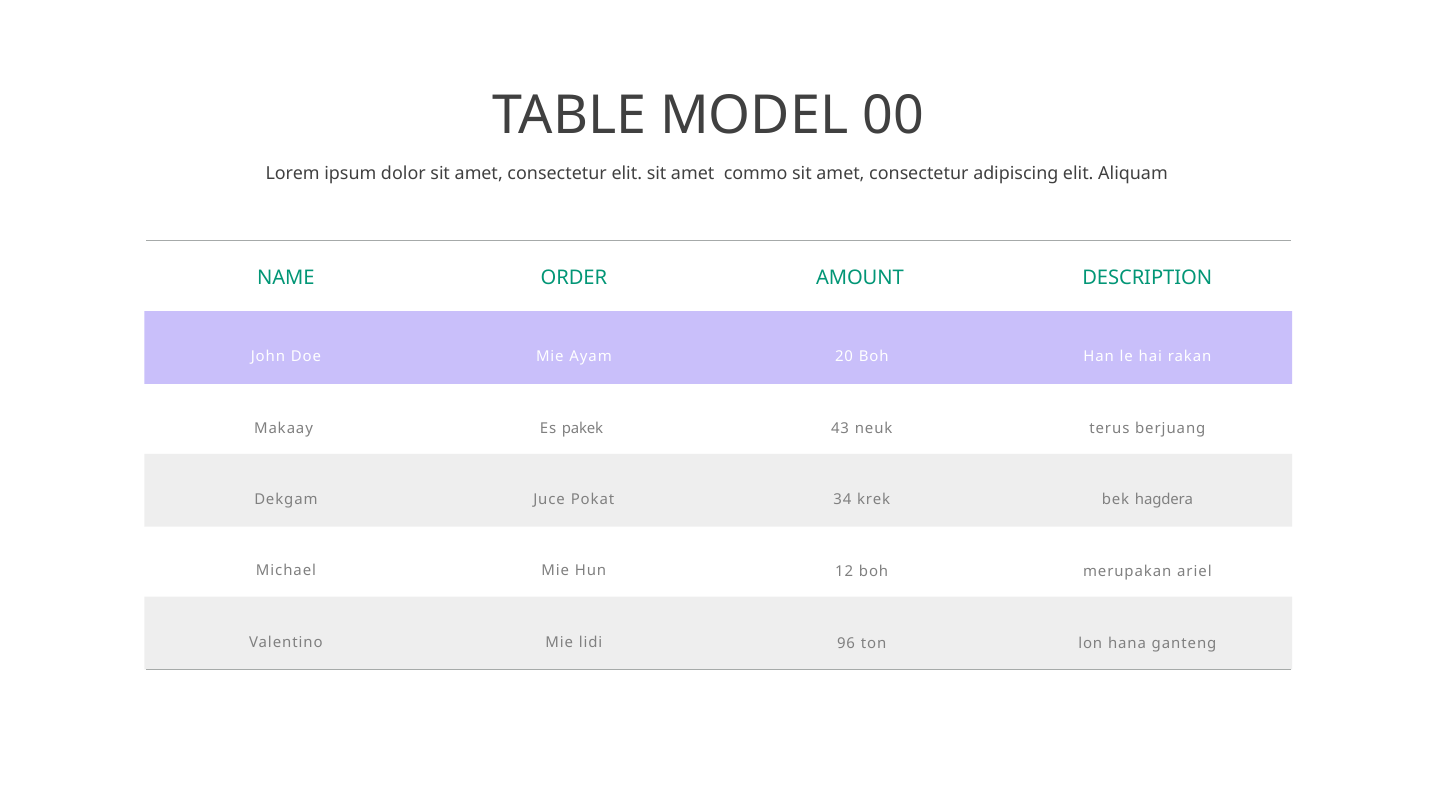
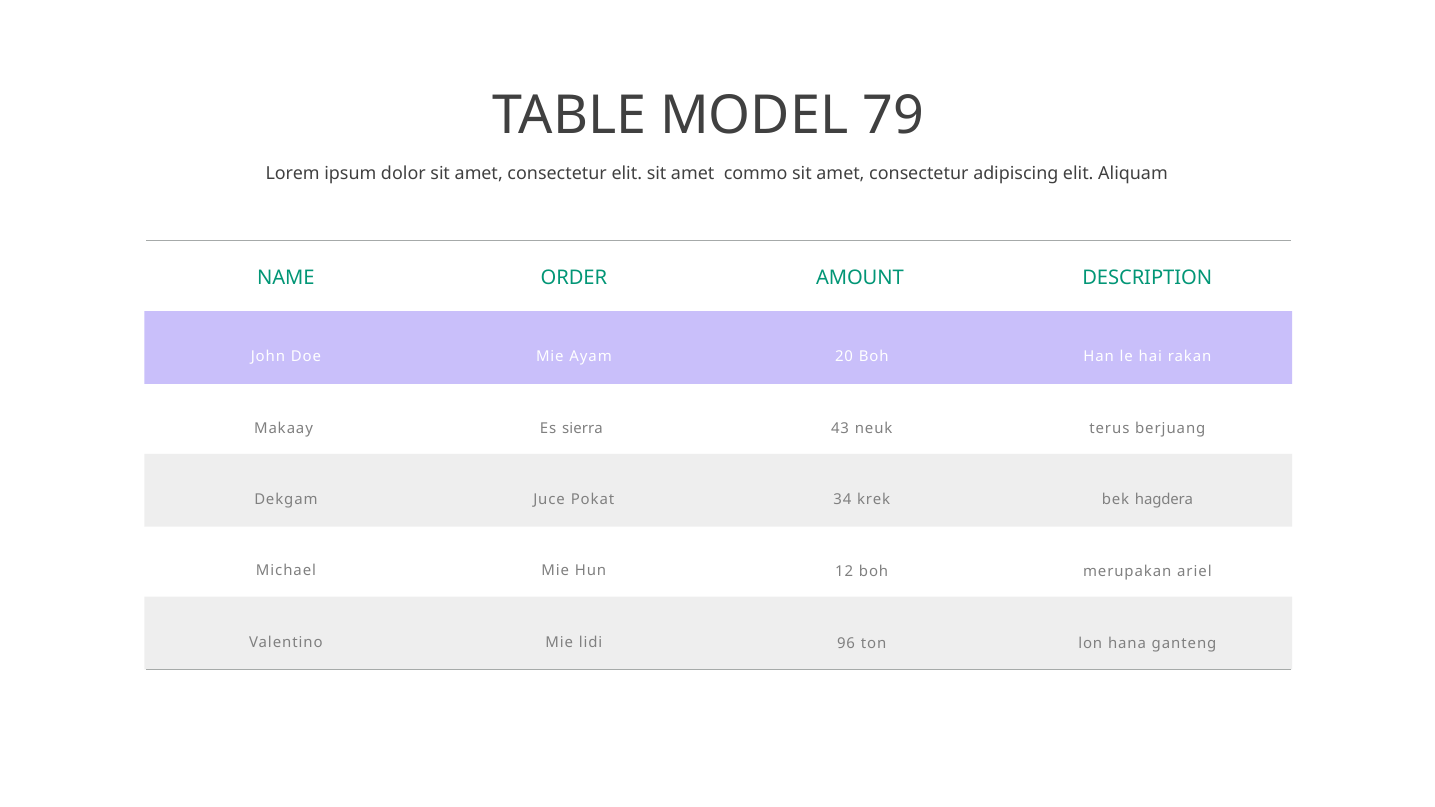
00: 00 -> 79
pakek: pakek -> sierra
